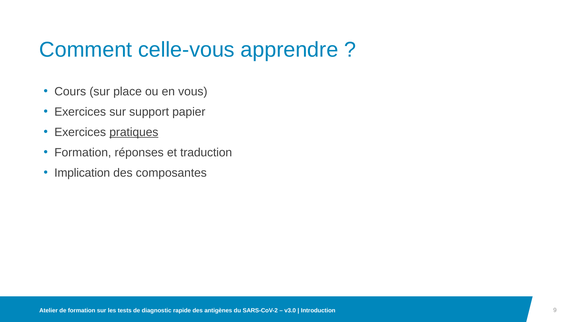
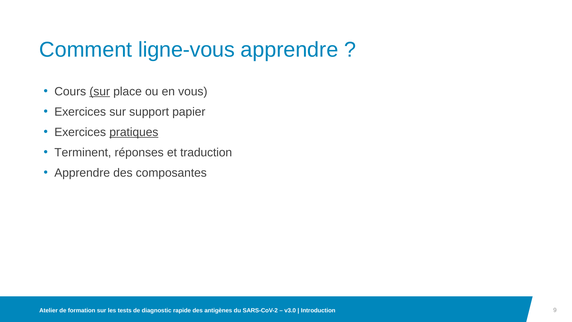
celle-vous: celle-vous -> ligne-vous
sur at (100, 92) underline: none -> present
Formation at (83, 152): Formation -> Terminent
Implication at (82, 173): Implication -> Apprendre
